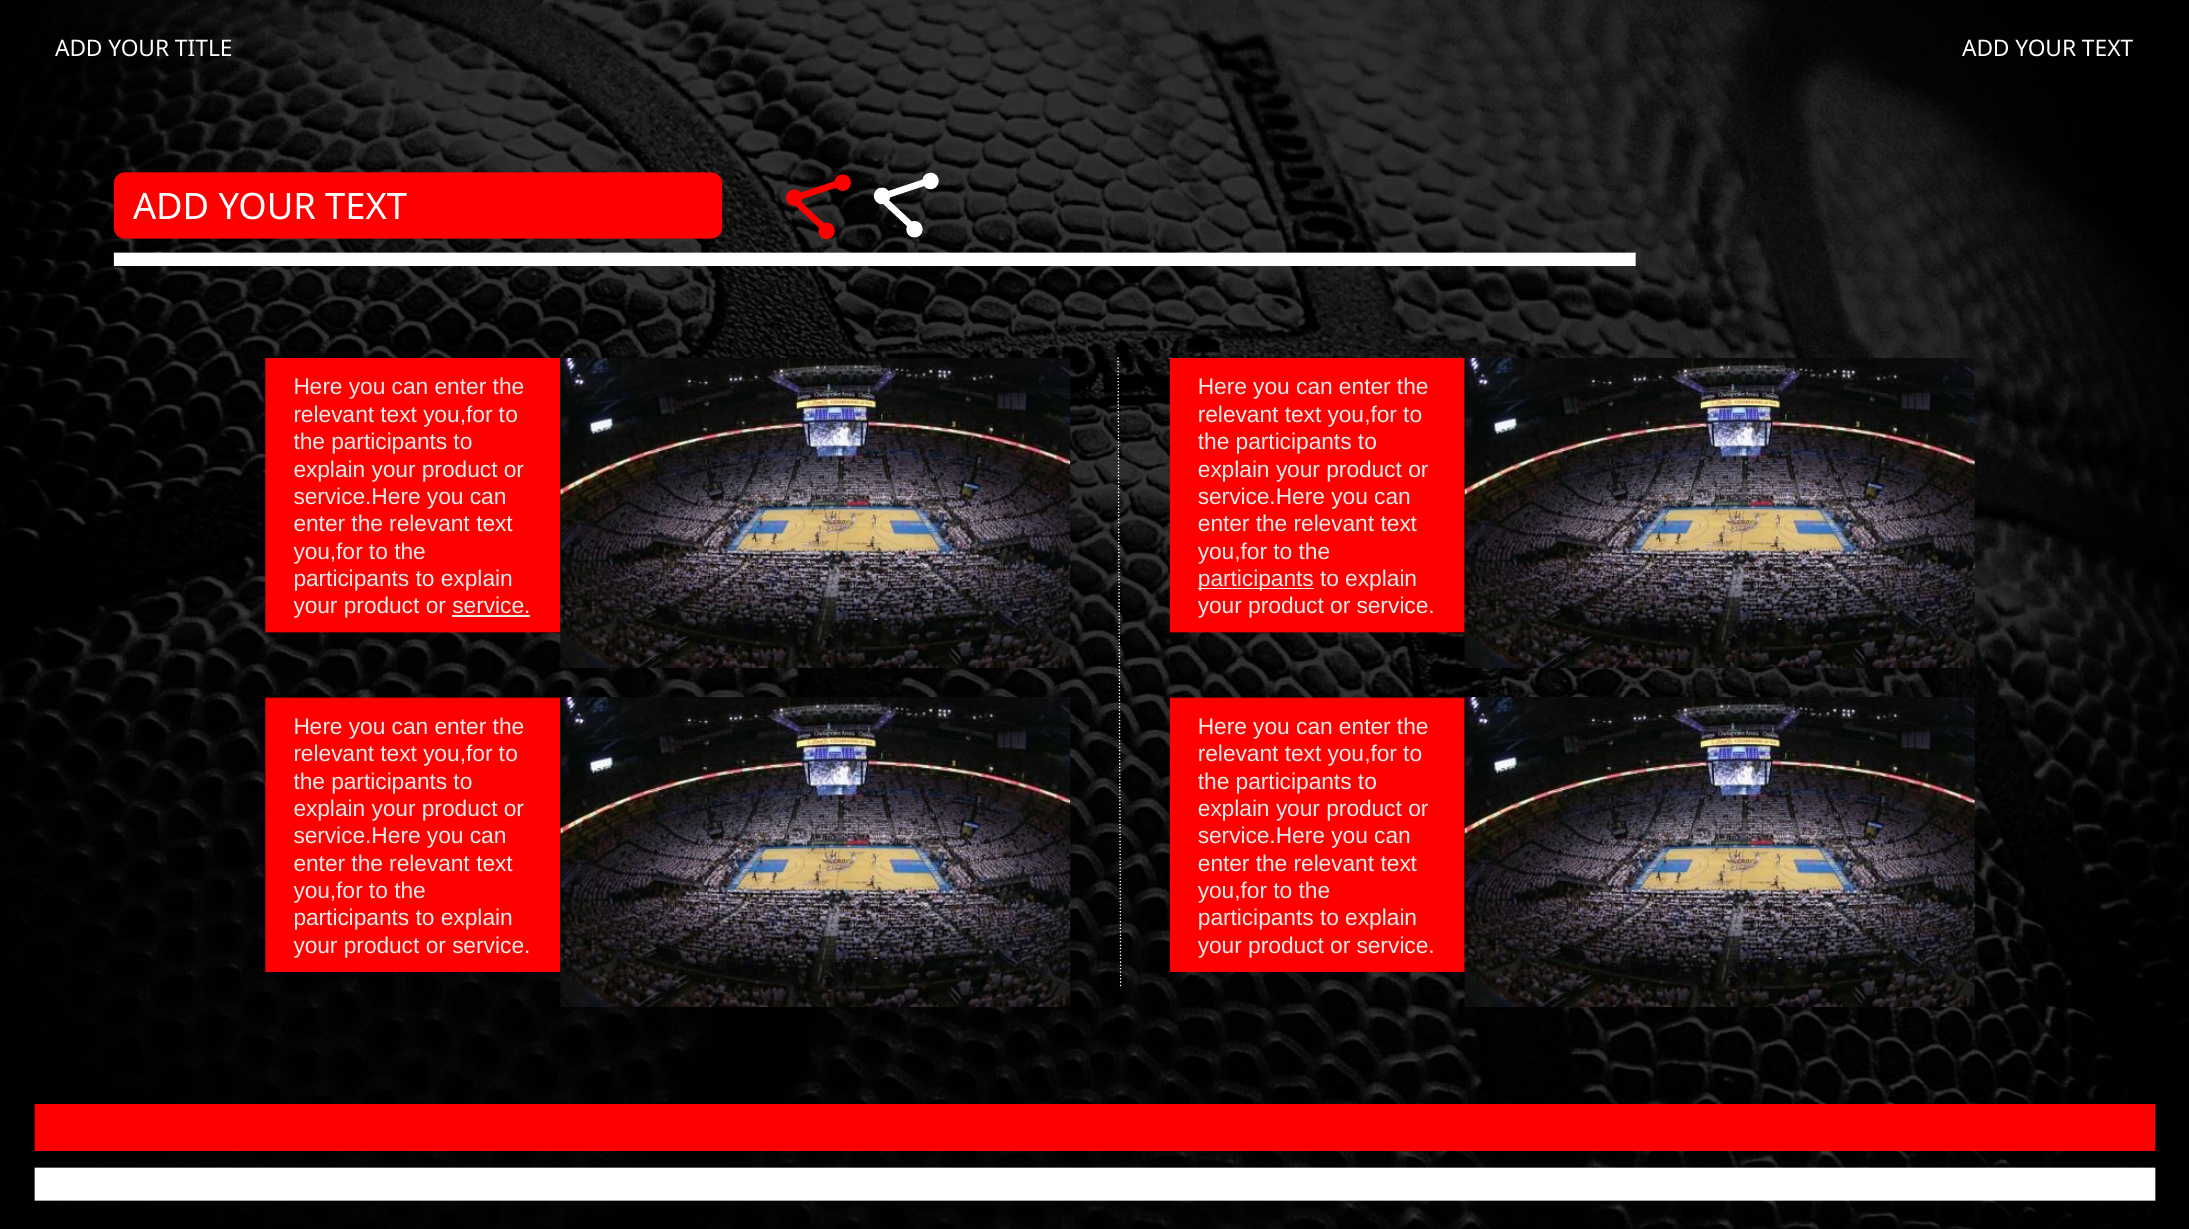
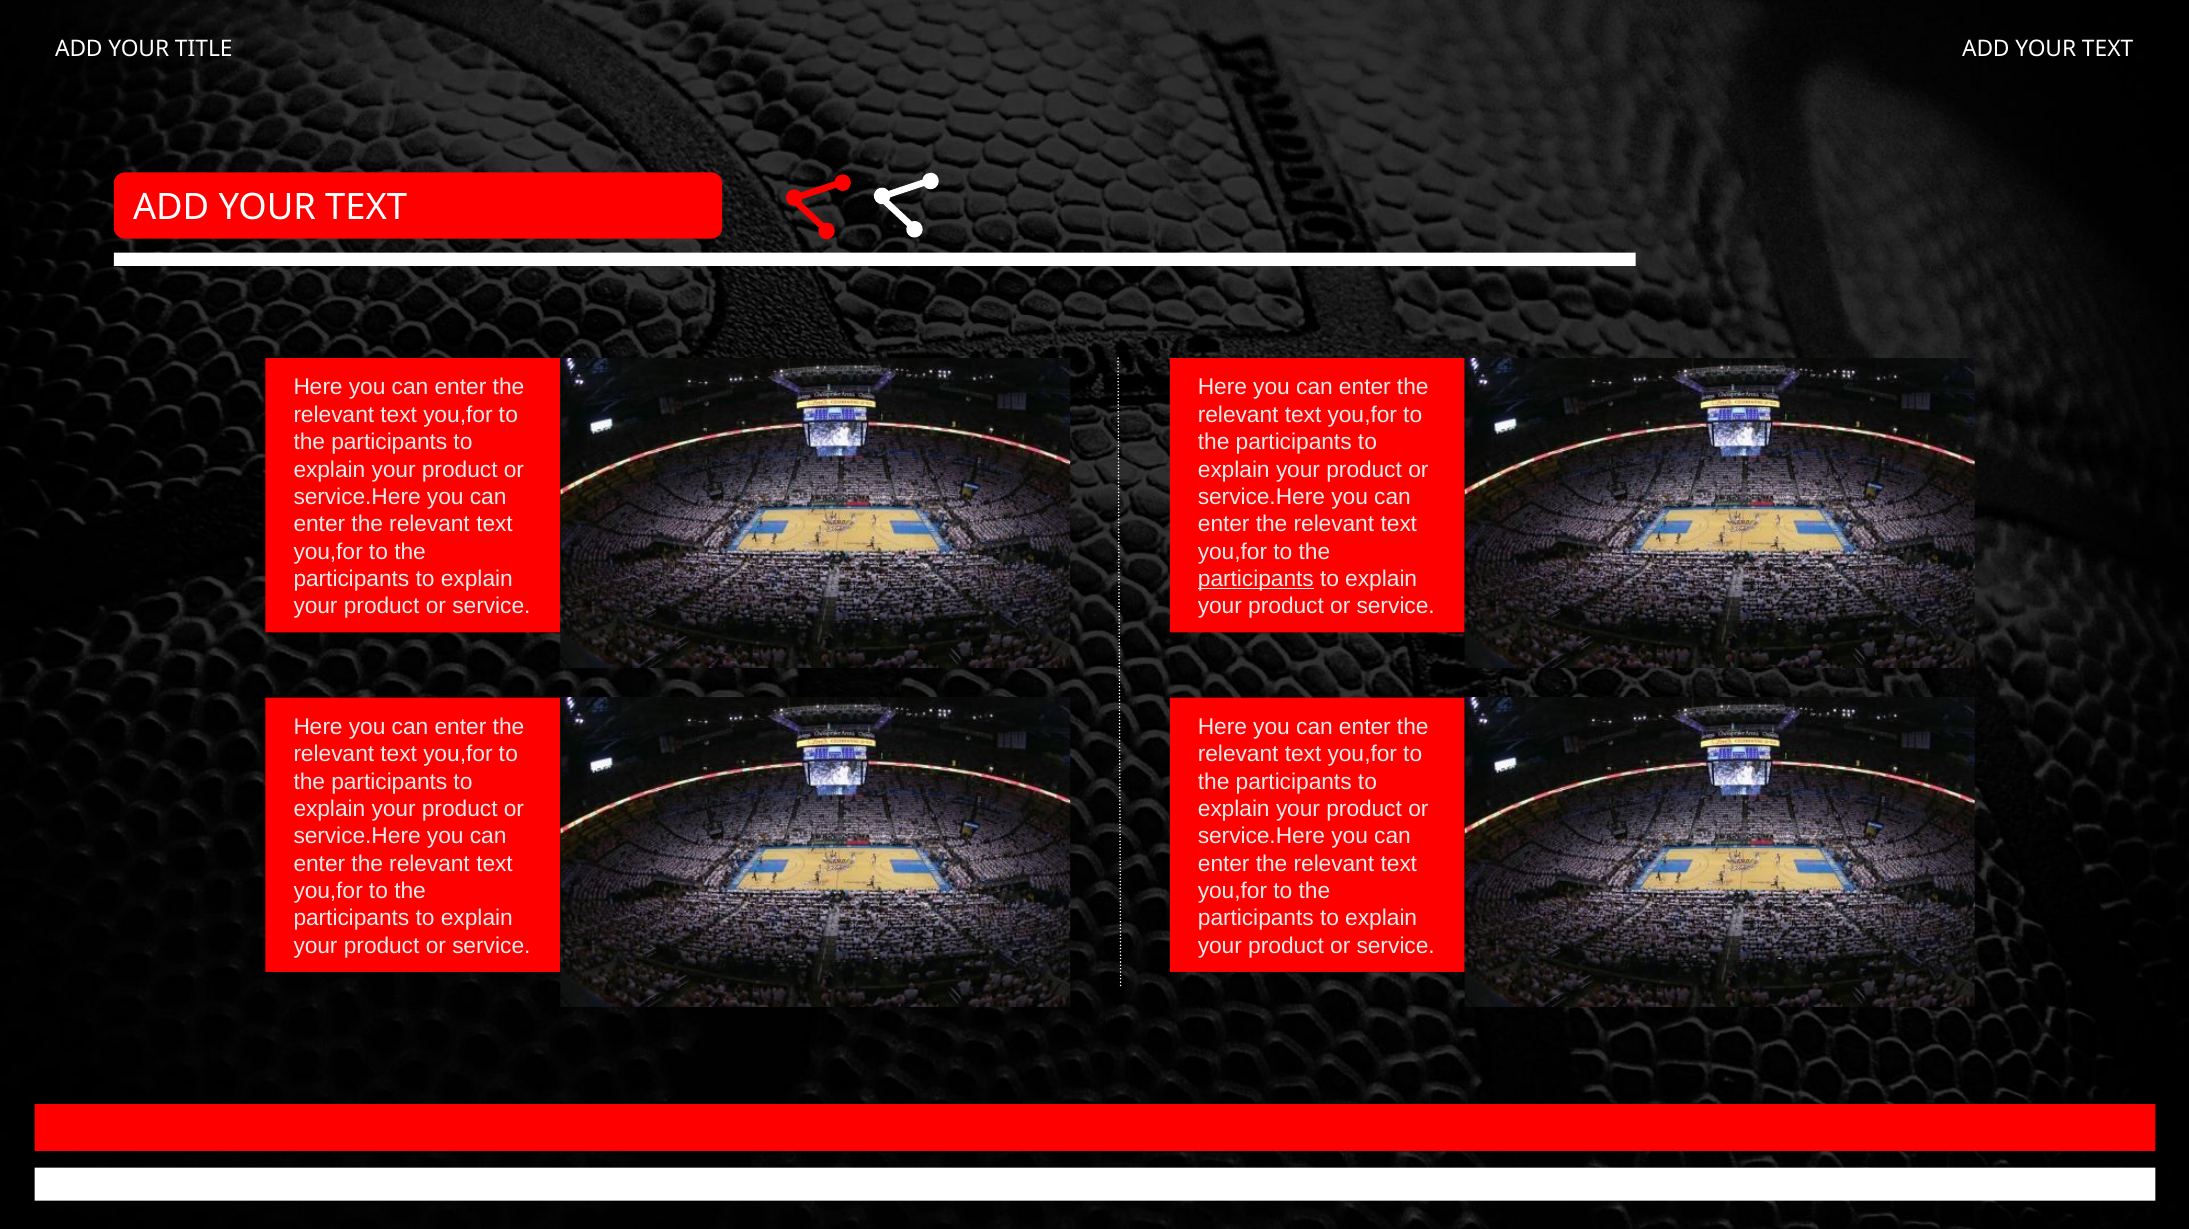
service at (491, 606) underline: present -> none
